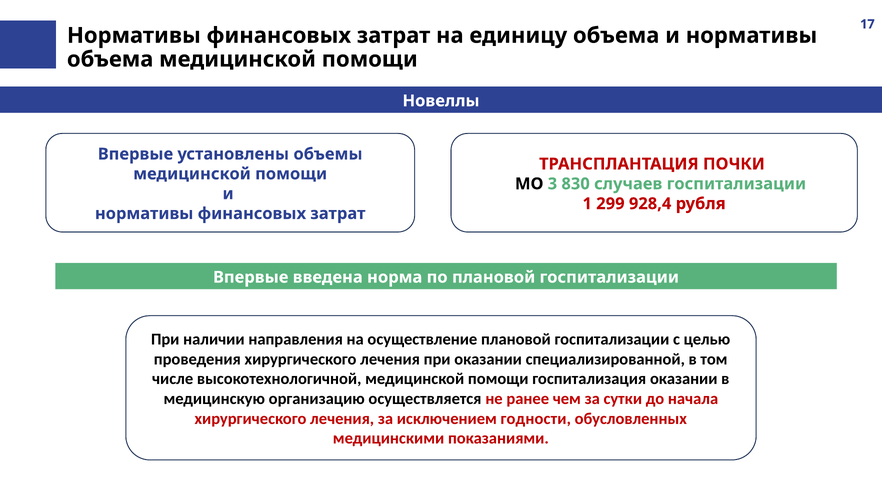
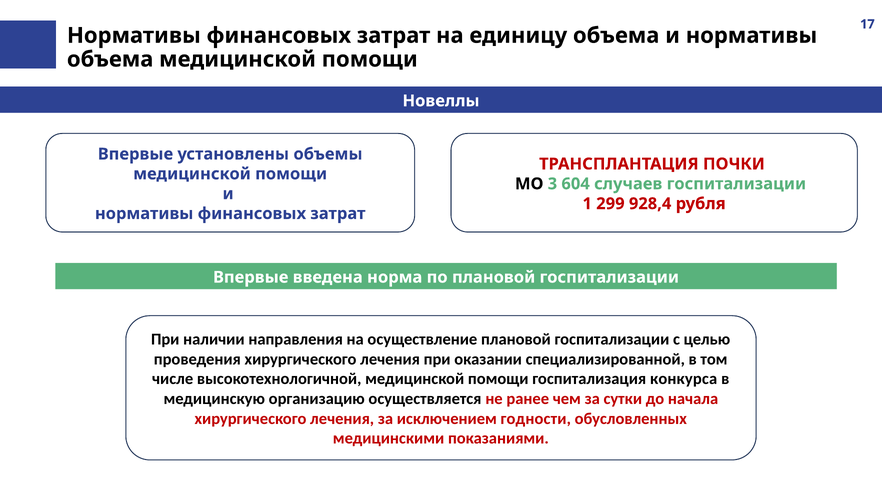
830: 830 -> 604
госпитализация оказании: оказании -> конкурса
